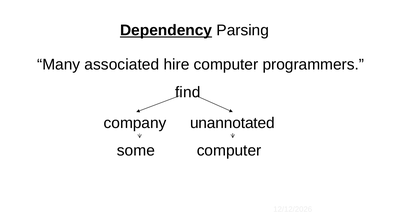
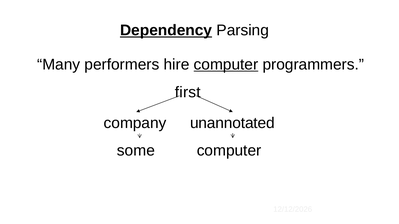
associated: associated -> performers
computer at (226, 65) underline: none -> present
find: find -> first
